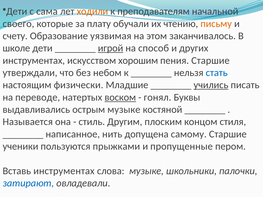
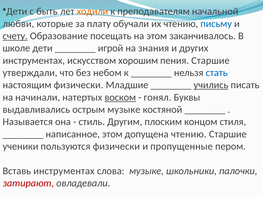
сама: сама -> быть
своего: своего -> любви
письму colour: orange -> blue
счету underline: none -> present
уязвимая: уязвимая -> посещать
игрой underline: present -> none
способ: способ -> знания
переводе: переводе -> начинали
написанное нить: нить -> этом
допущена самому: самому -> чтению
пользуются прыжками: прыжками -> физически
затирают colour: blue -> red
